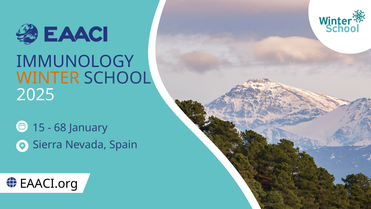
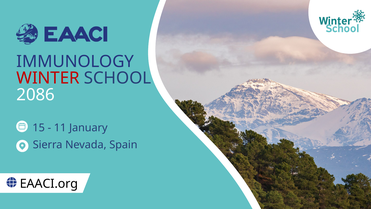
WINTER colour: orange -> red
2025: 2025 -> 2086
68: 68 -> 11
